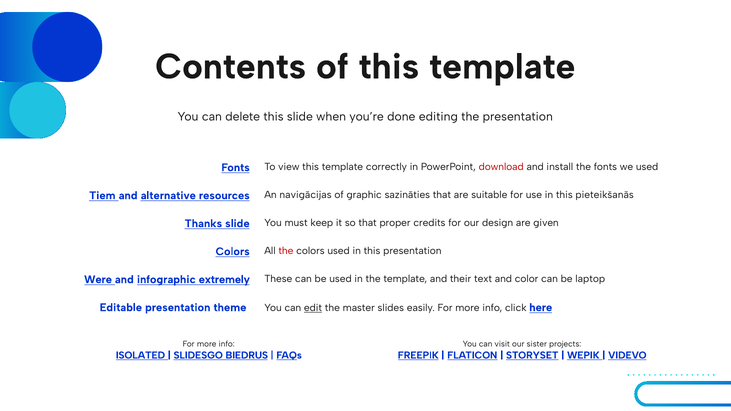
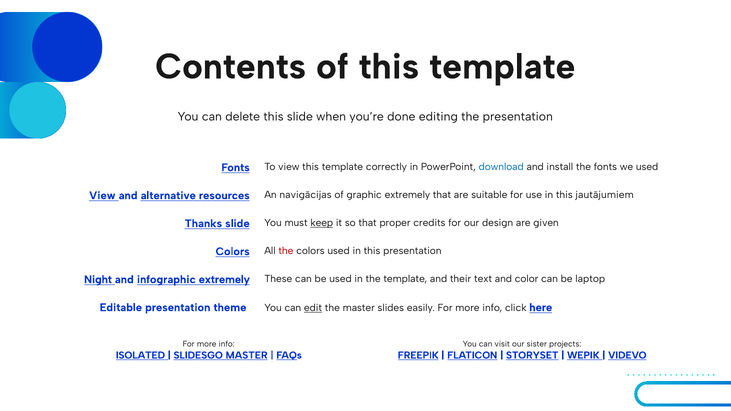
download colour: red -> blue
Tiem at (102, 196): Tiem -> View
graphic sazināties: sazināties -> extremely
pieteikšanās: pieteikšanās -> jautājumiem
keep underline: none -> present
Were: Were -> Night
SLIDESGO BIEDRUS: BIEDRUS -> MASTER
